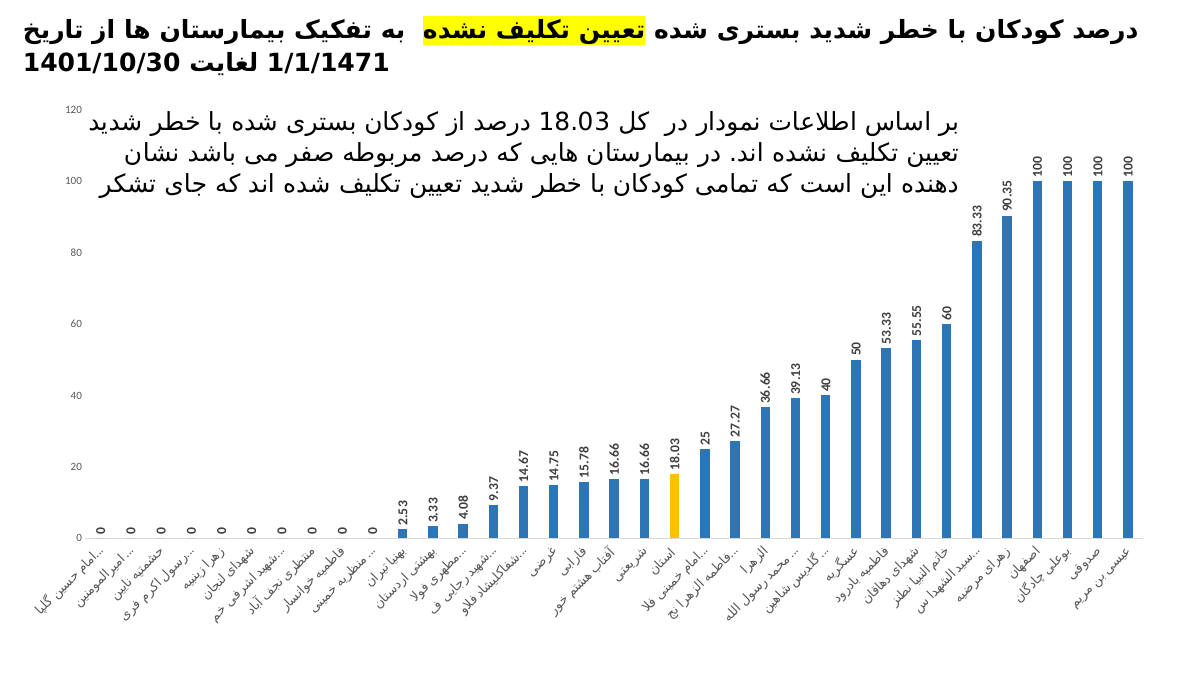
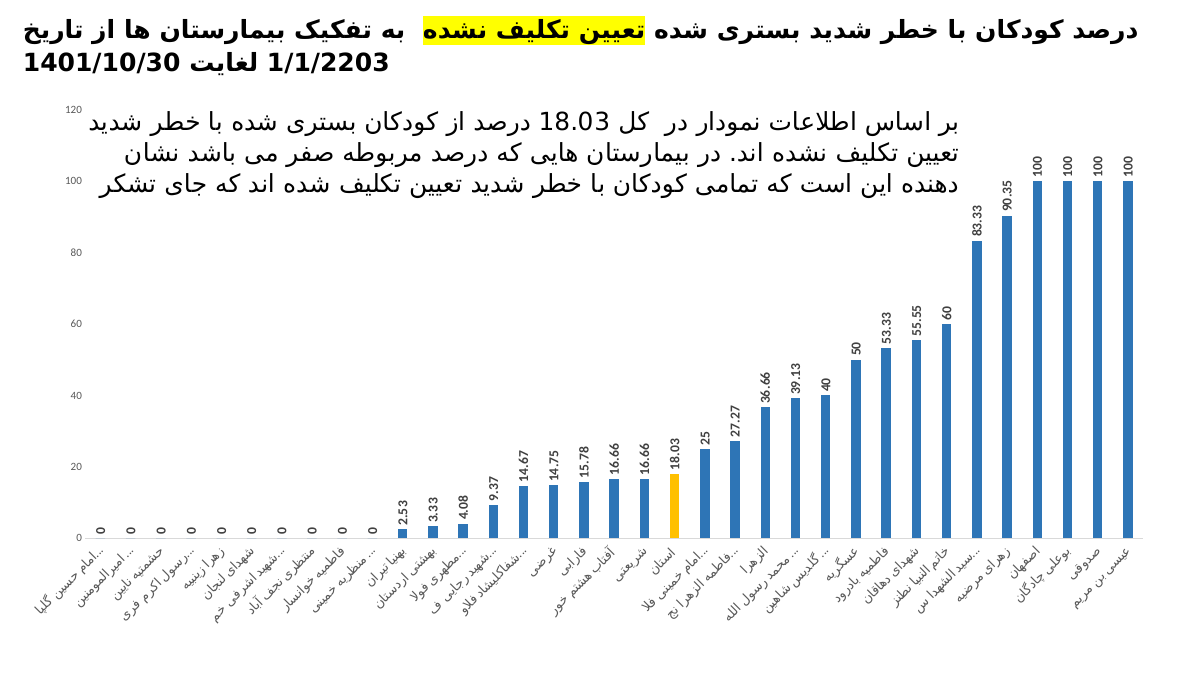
1/1/1471: 1/1/1471 -> 1/1/2203
